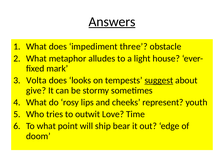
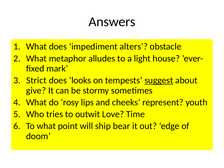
Answers underline: present -> none
three: three -> alters
Volta: Volta -> Strict
